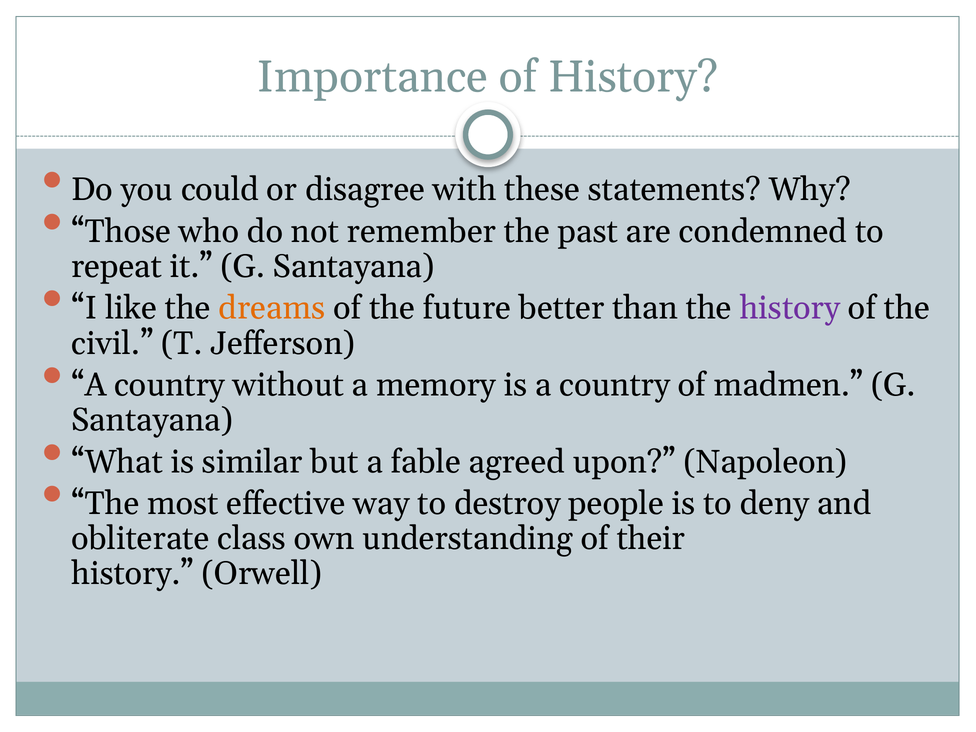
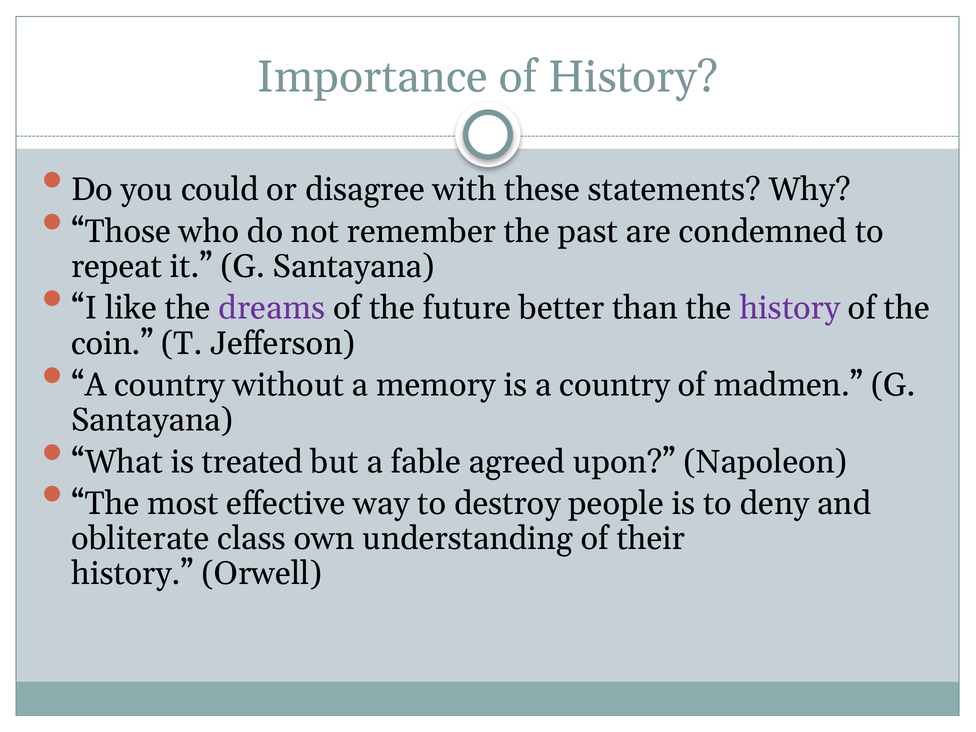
dreams colour: orange -> purple
civil: civil -> coin
similar: similar -> treated
